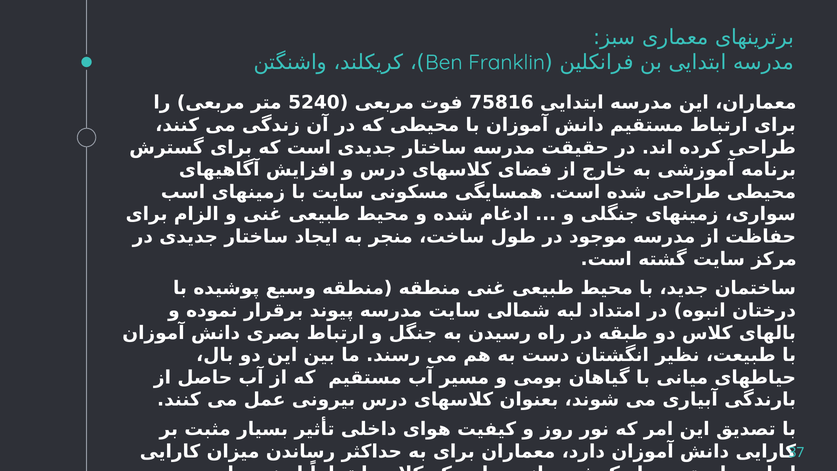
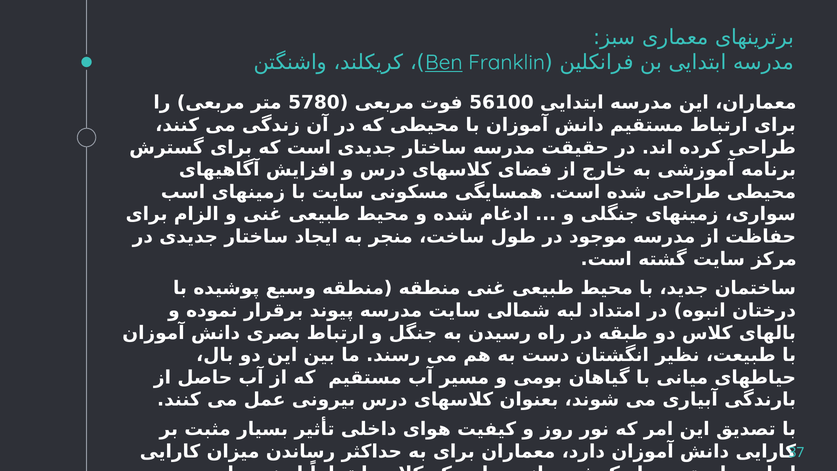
Ben underline: none -> present
5240: 5240 -> 5780
75816: 75816 -> 56100
